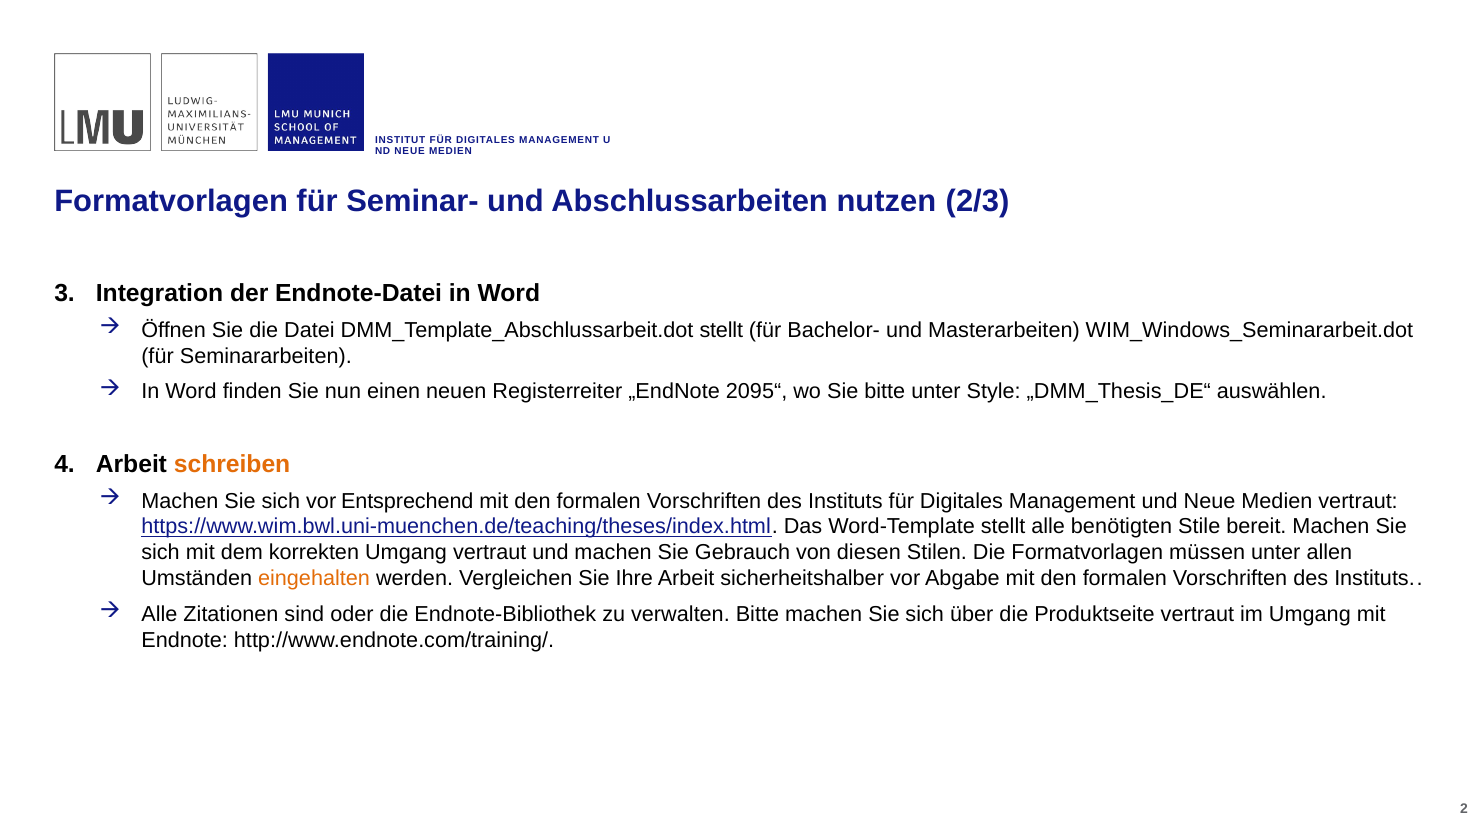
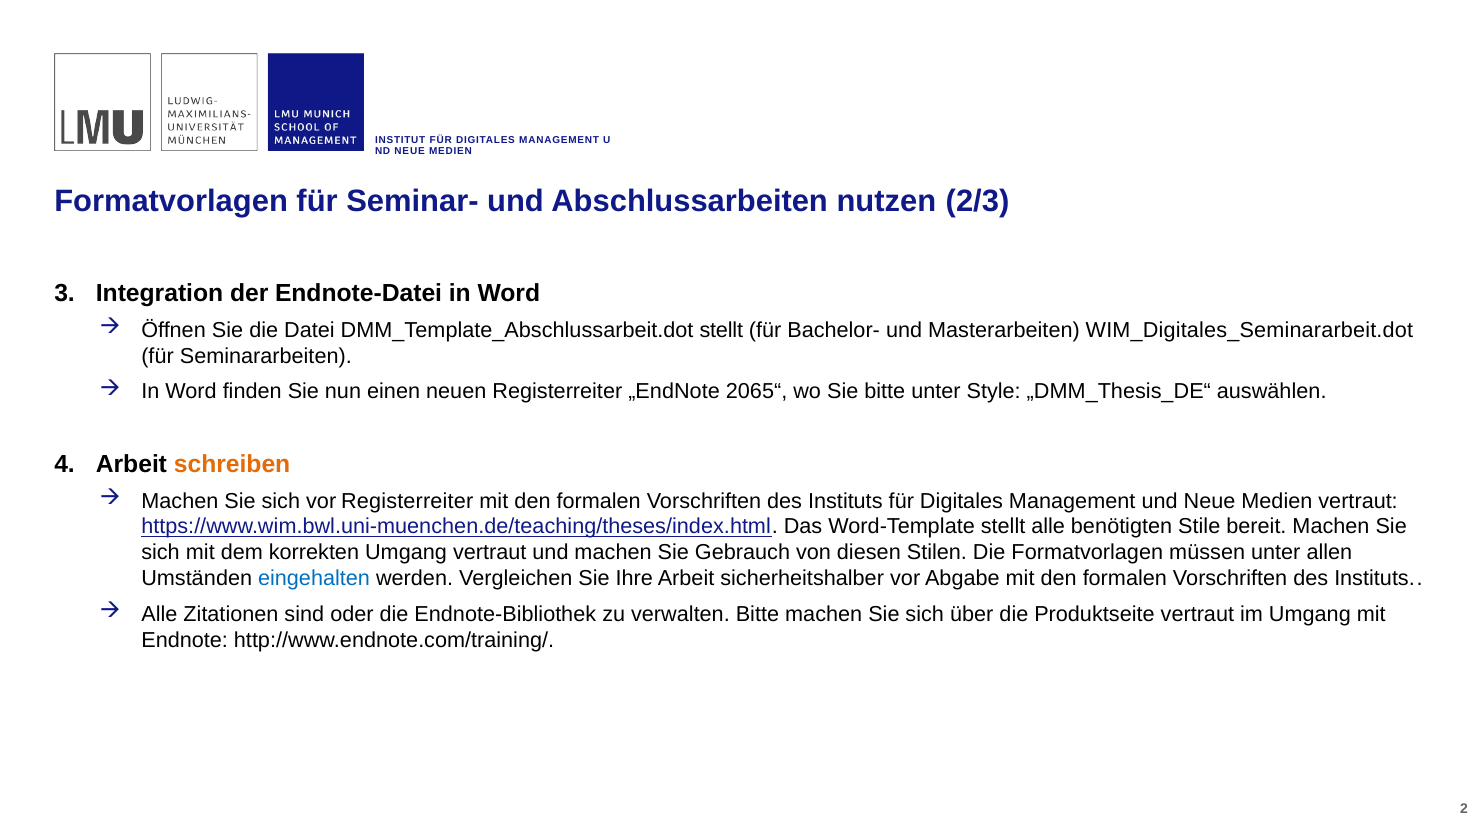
WIM_Windows_Seminararbeit.dot: WIM_Windows_Seminararbeit.dot -> WIM_Digitales_Seminararbeit.dot
2095“: 2095“ -> 2065“
vor Entsprechend: Entsprechend -> Registerreiter
eingehalten colour: orange -> blue
